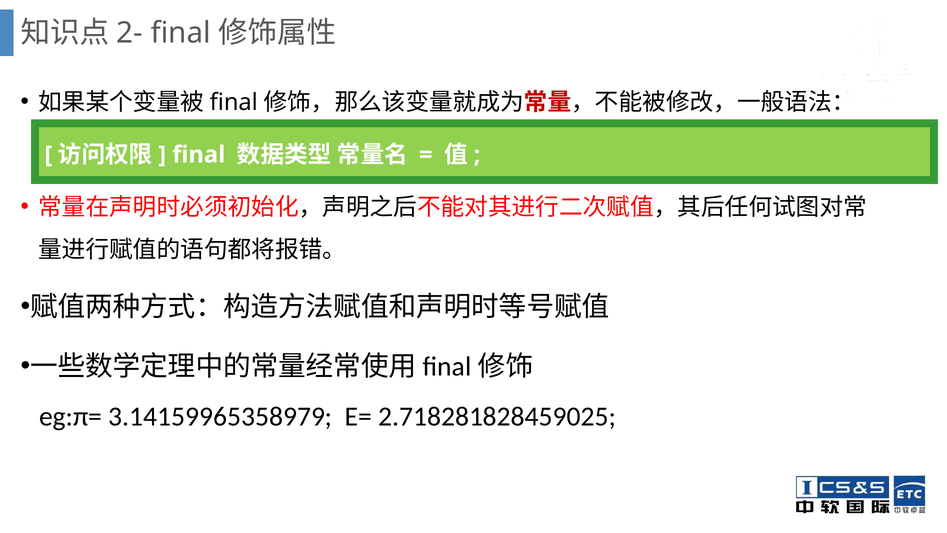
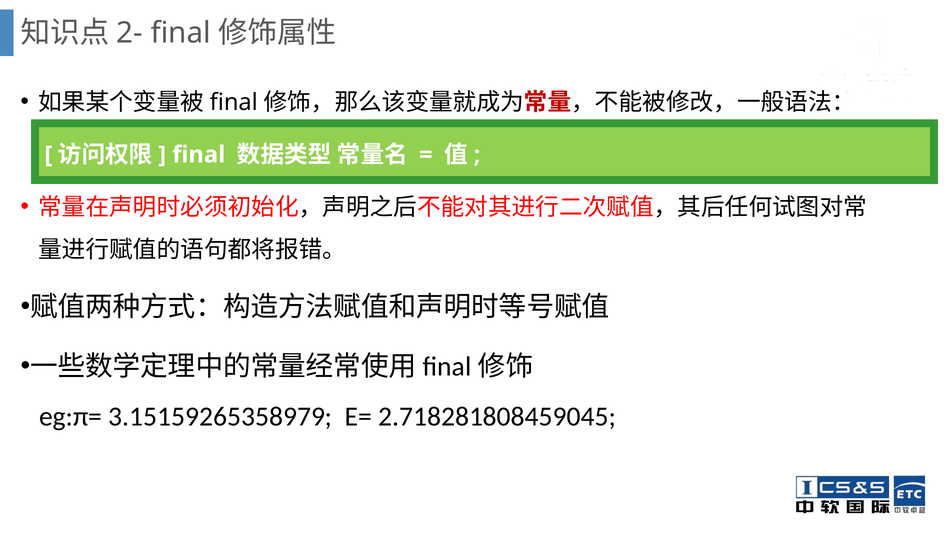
3.14159965358979: 3.14159965358979 -> 3.15159265358979
2.718281828459025: 2.718281828459025 -> 2.718281808459045
